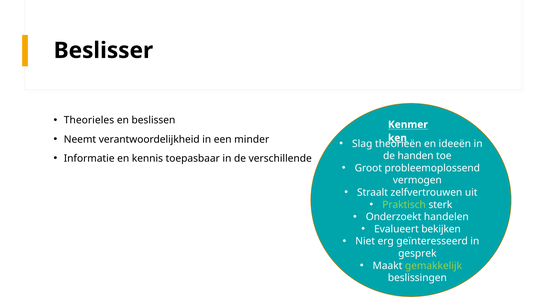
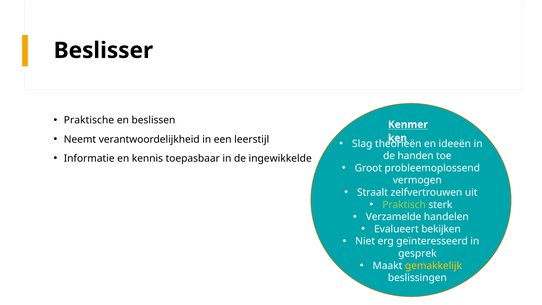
Theorieles: Theorieles -> Praktische
minder: minder -> leerstijl
verschillende: verschillende -> ingewikkelde
Onderzoekt: Onderzoekt -> Verzamelde
gemakkelijk colour: light green -> yellow
